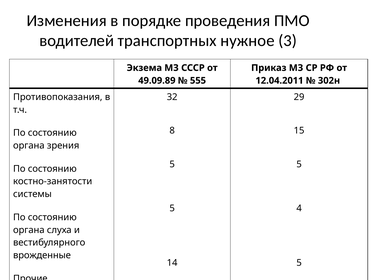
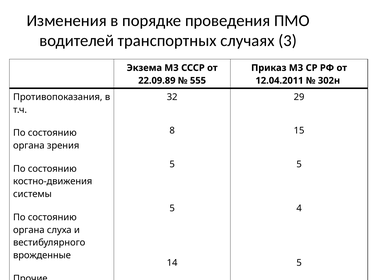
нужное: нужное -> случаях
49.09.89: 49.09.89 -> 22.09.89
костно-занятости: костно-занятости -> костно-движения
